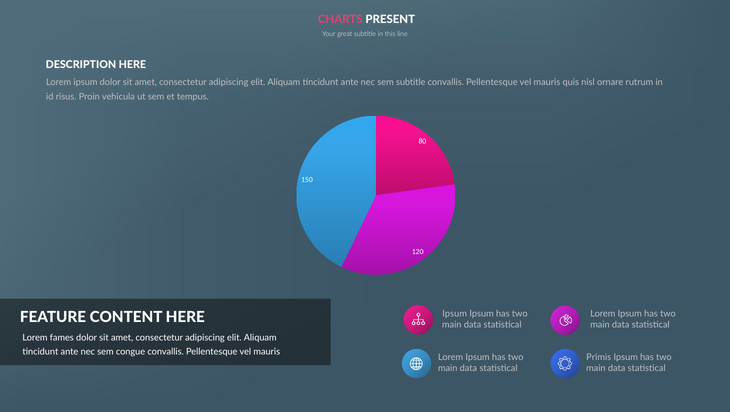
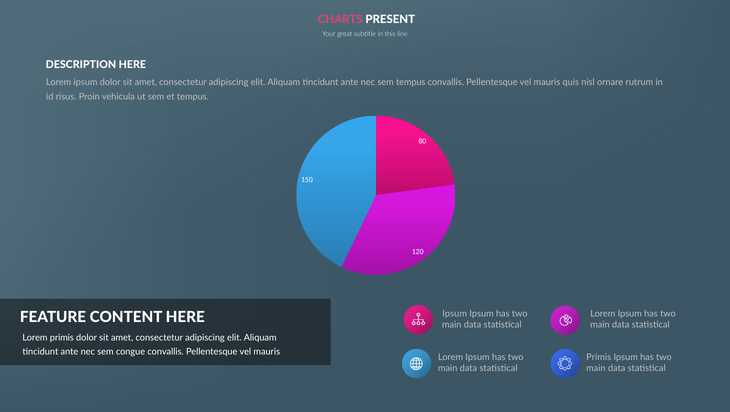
sem subtitle: subtitle -> tempus
Lorem fames: fames -> primis
